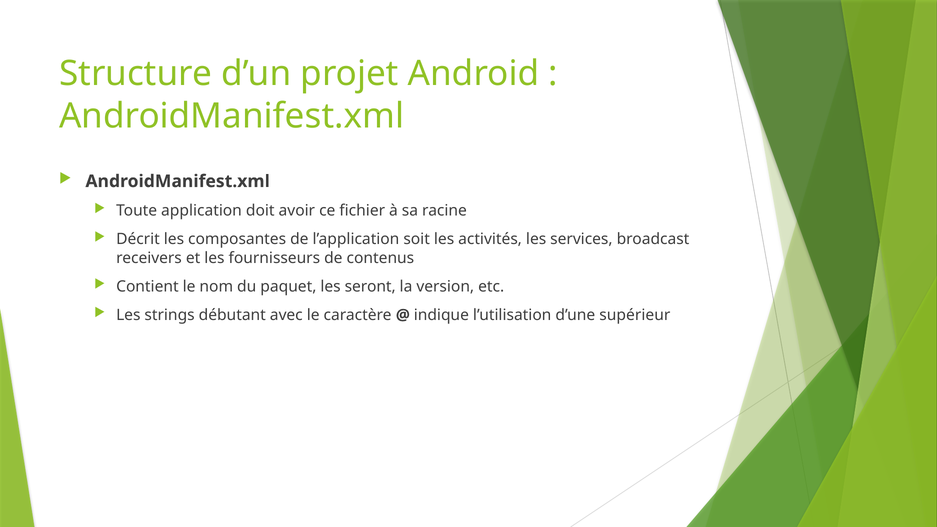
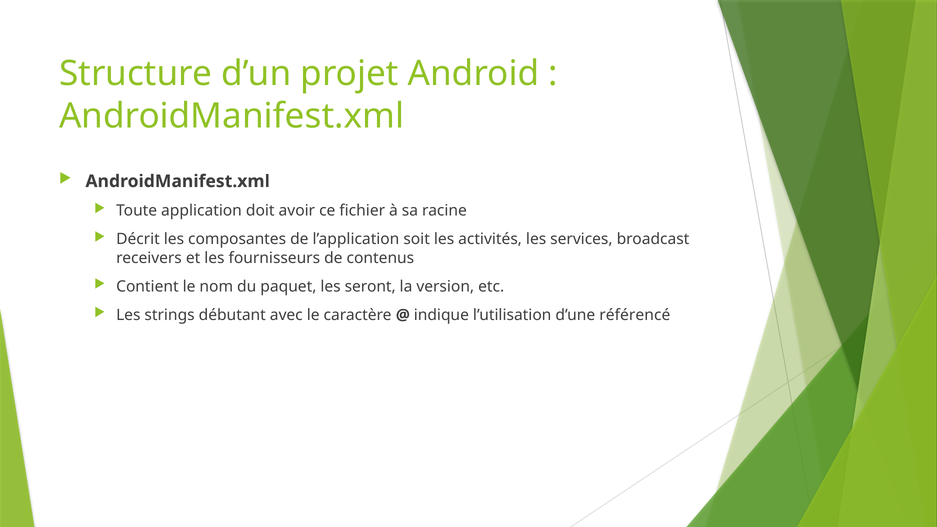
supérieur: supérieur -> référencé
